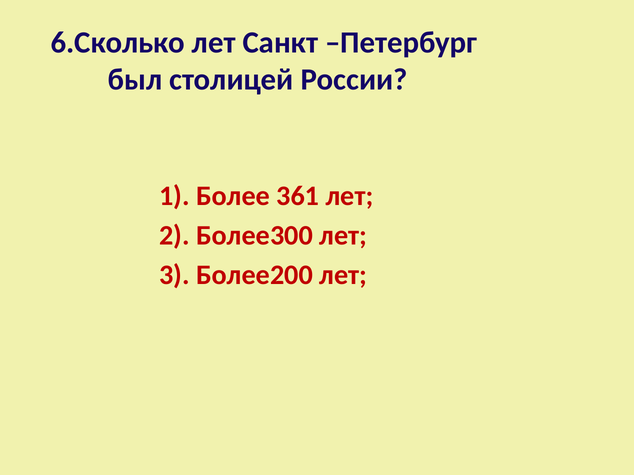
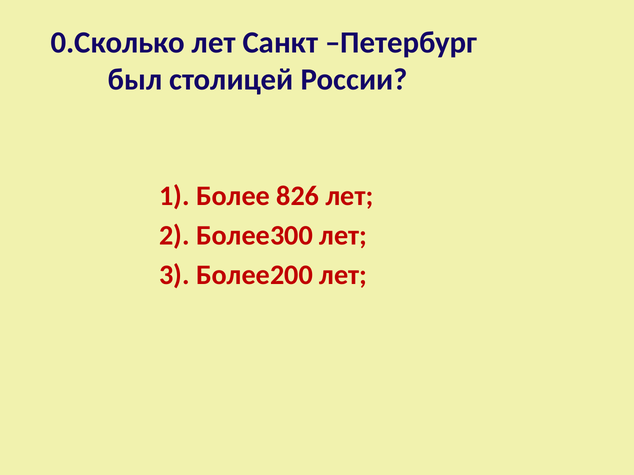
6.Сколько: 6.Сколько -> 0.Сколько
361: 361 -> 826
